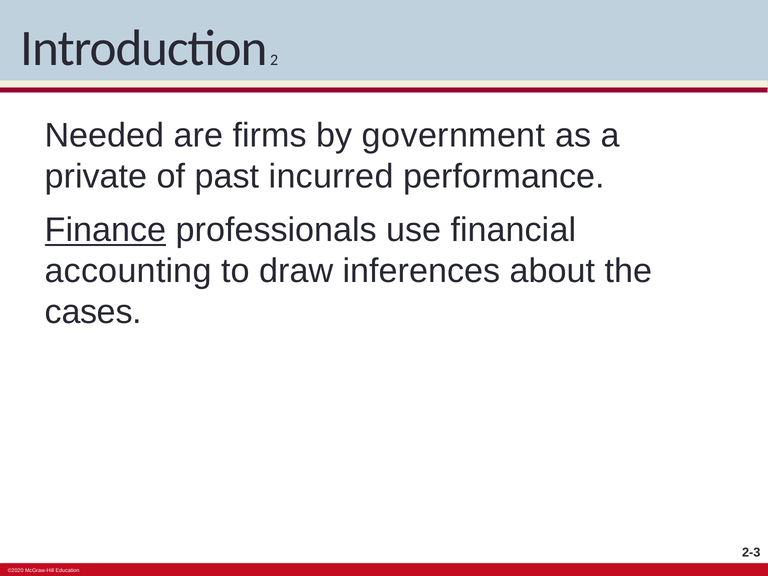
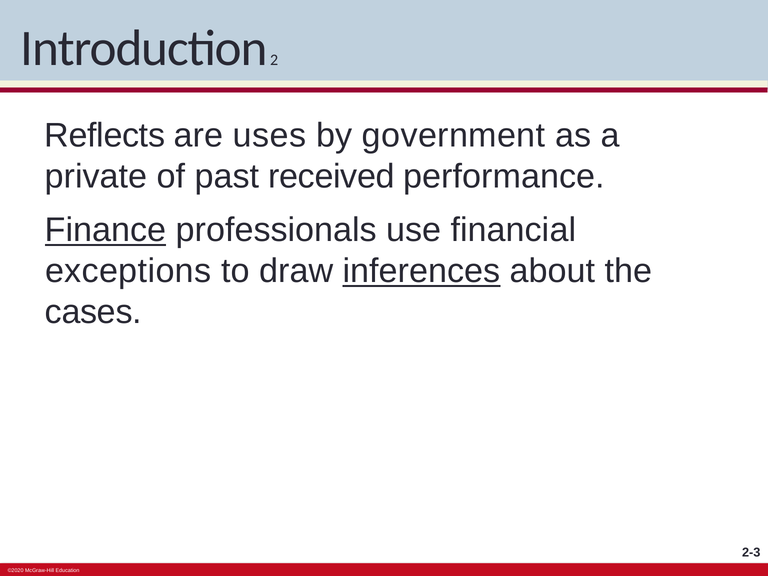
Needed: Needed -> Reflects
firms: firms -> uses
incurred: incurred -> received
accounting: accounting -> exceptions
inferences underline: none -> present
